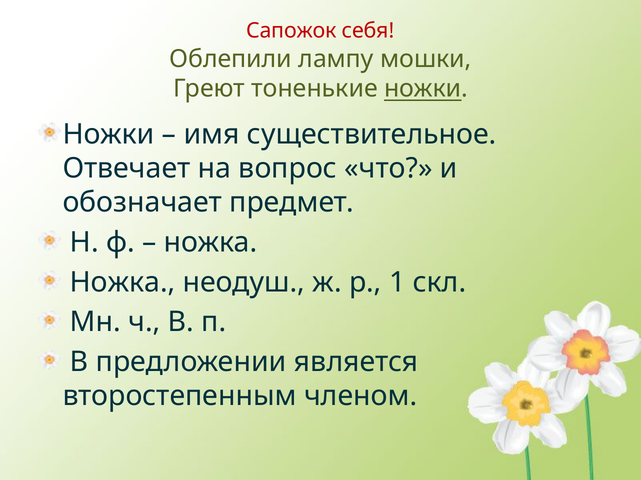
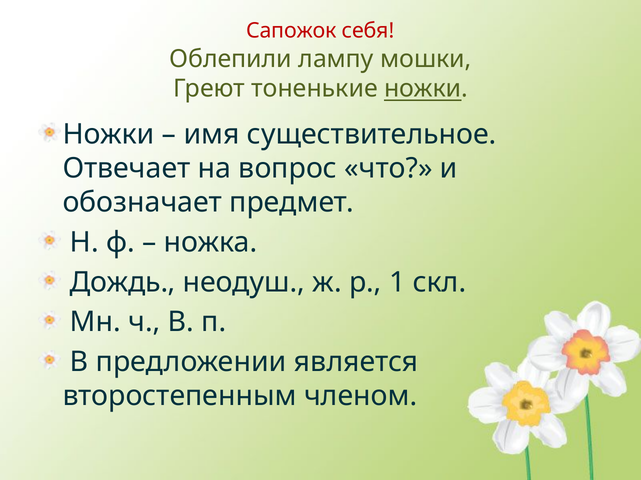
Ножка at (123, 283): Ножка -> Дождь
